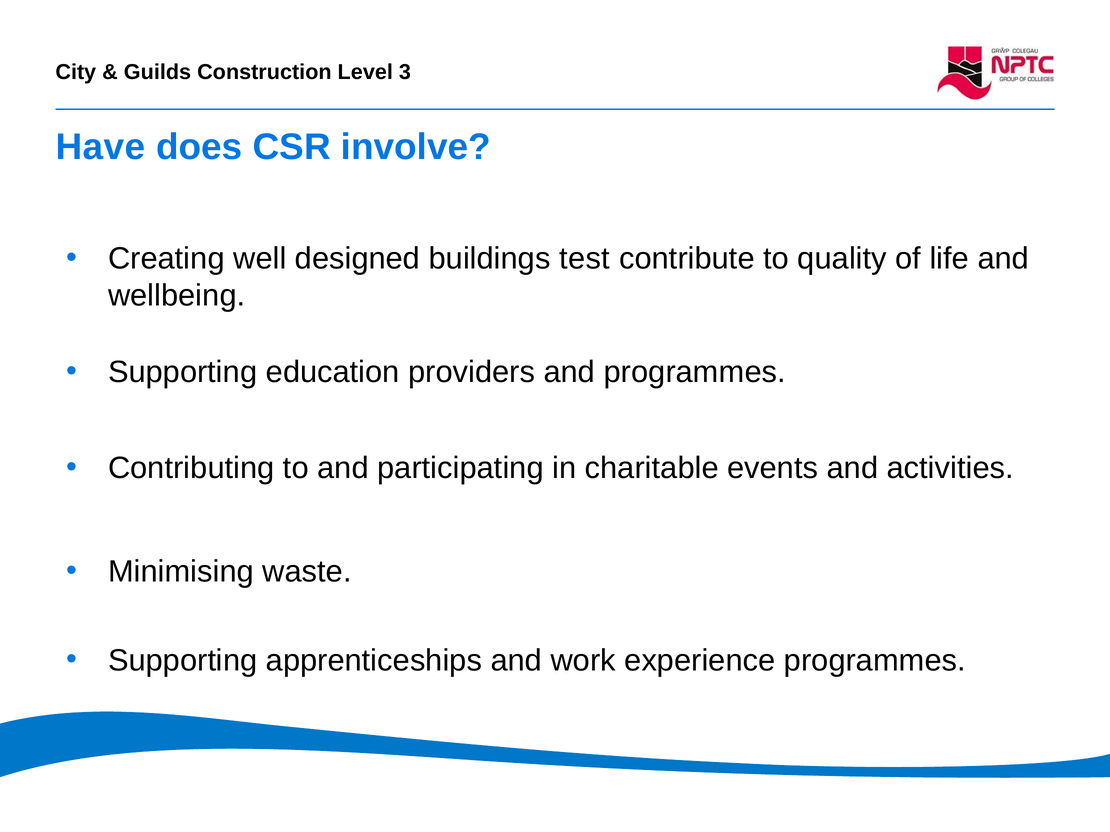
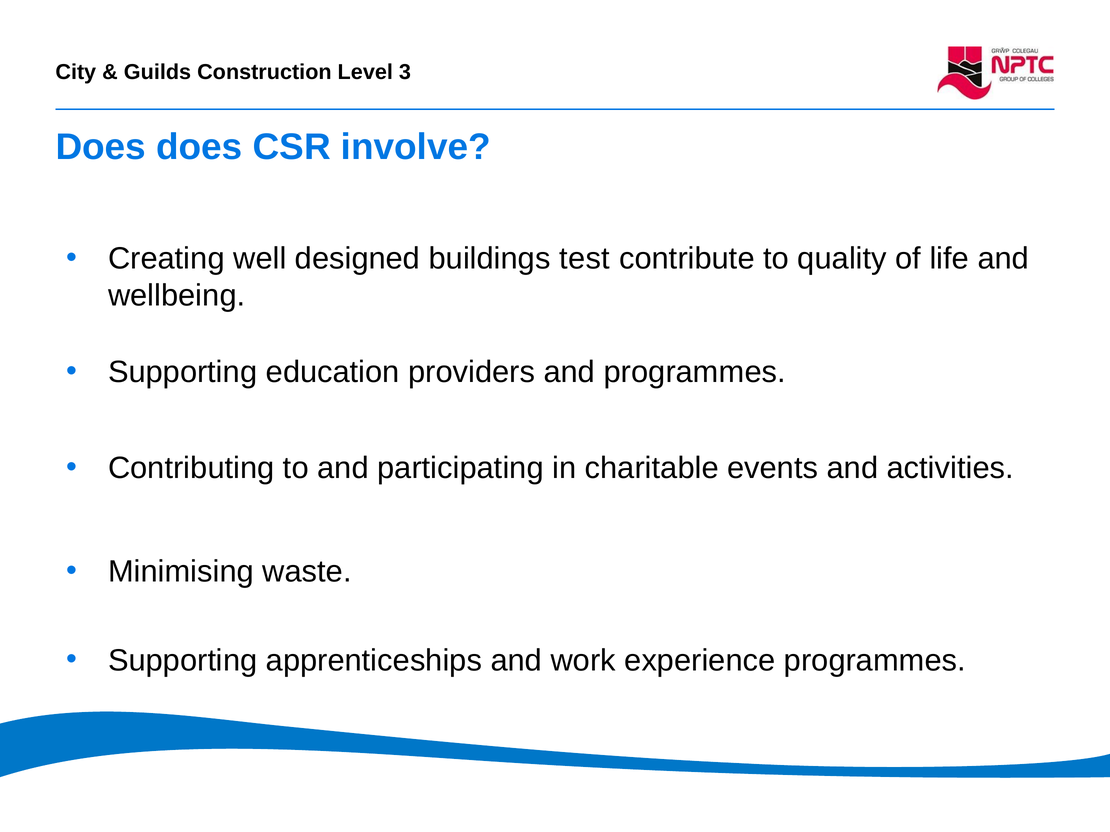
Have at (100, 147): Have -> Does
